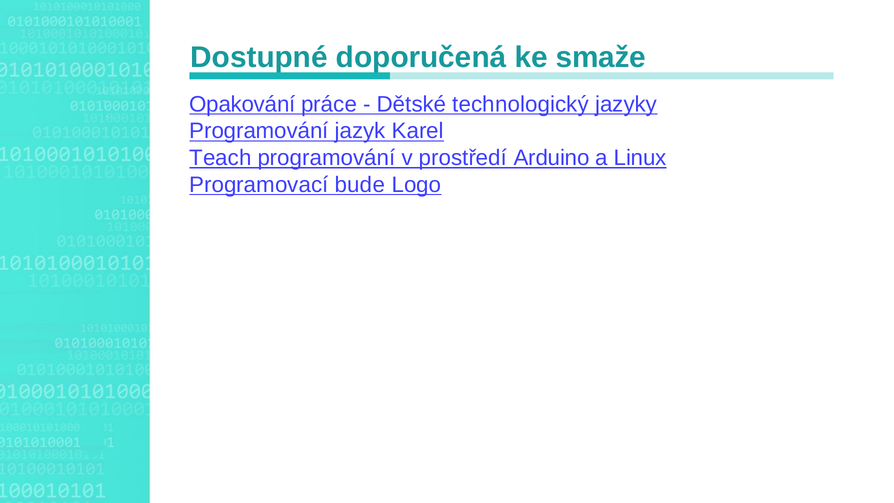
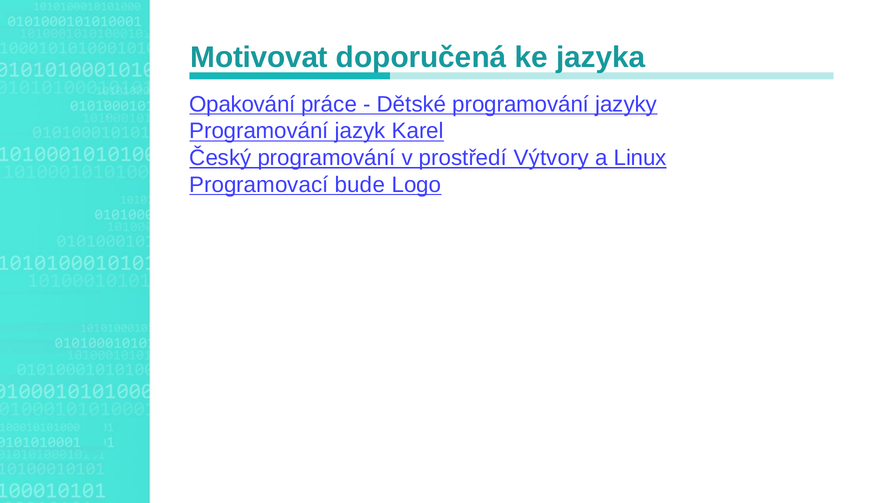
Dostupné: Dostupné -> Motivovat
smaže: smaže -> jazyka
technologický at (521, 104): technologický -> programování
Teach: Teach -> Český
Arduino: Arduino -> Výtvory
